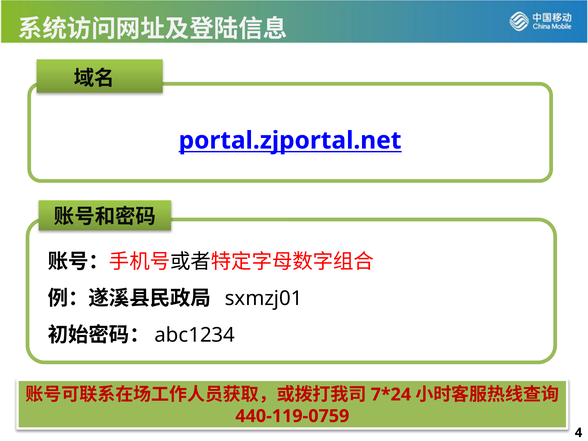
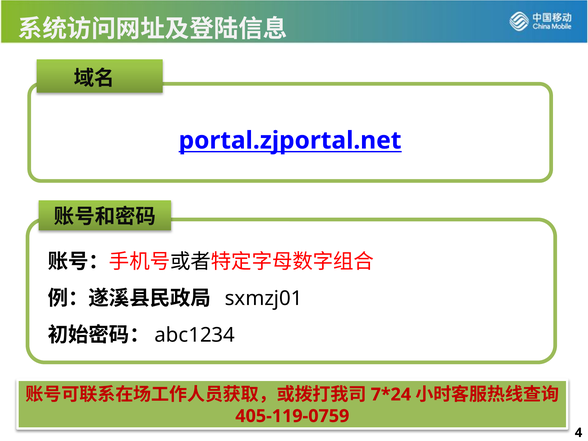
440-119-0759: 440-119-0759 -> 405-119-0759
